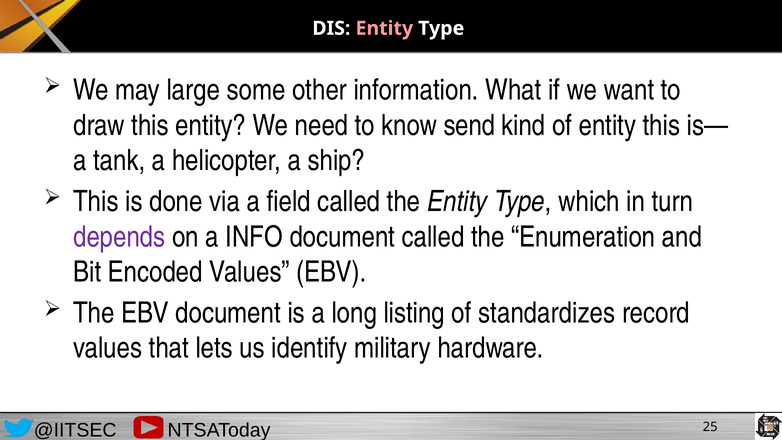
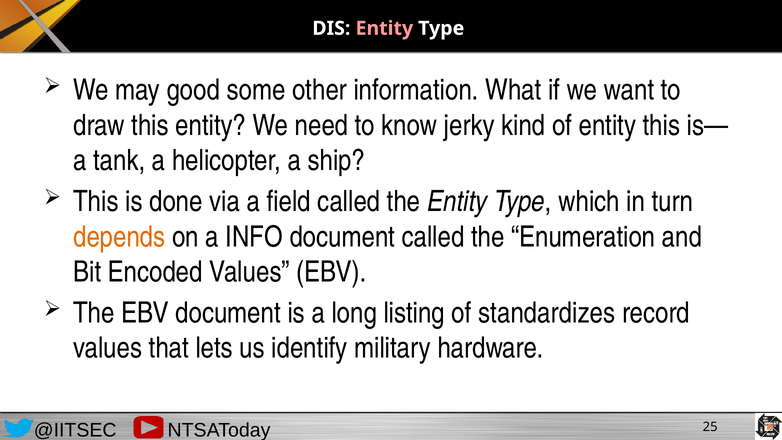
large: large -> good
send: send -> jerky
depends colour: purple -> orange
